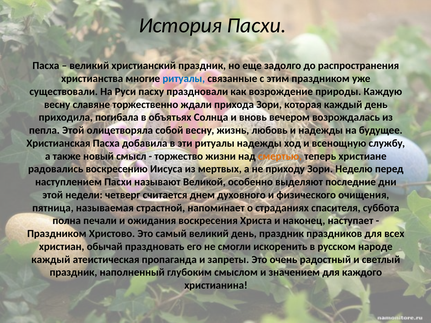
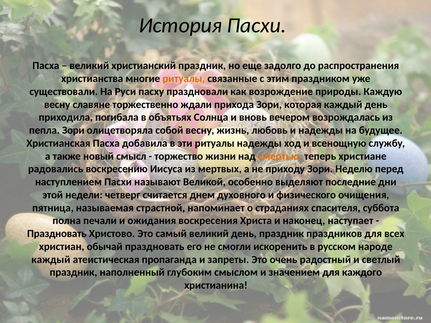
ритуалы at (184, 79) colour: blue -> orange
пепла Этой: Этой -> Зори
Праздником at (57, 234): Праздником -> Праздновать
